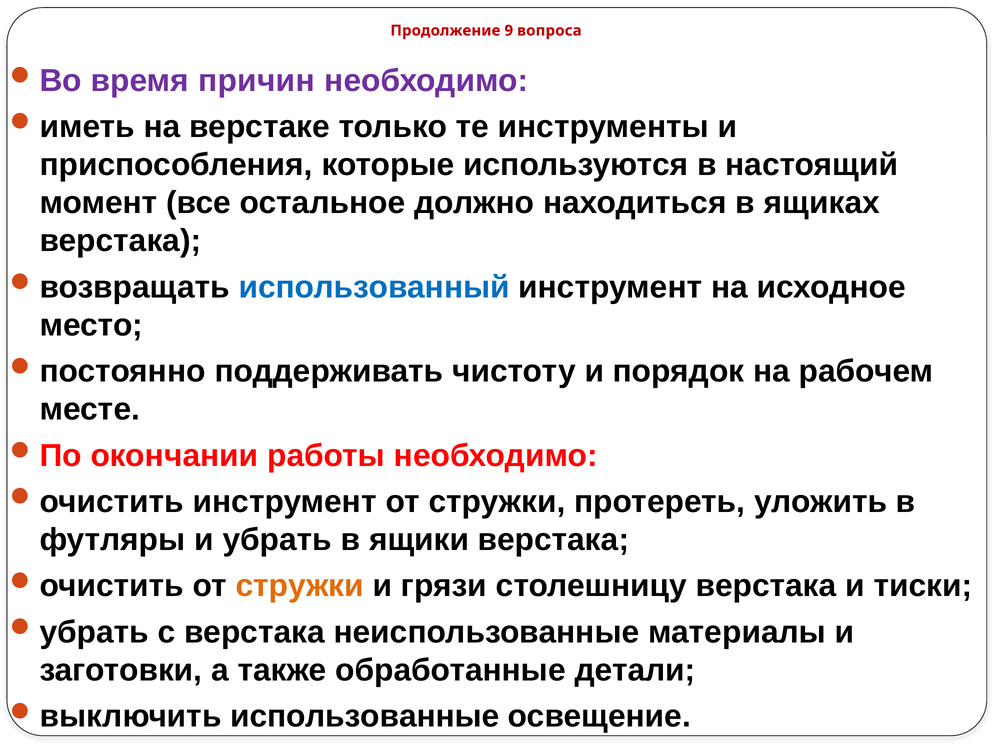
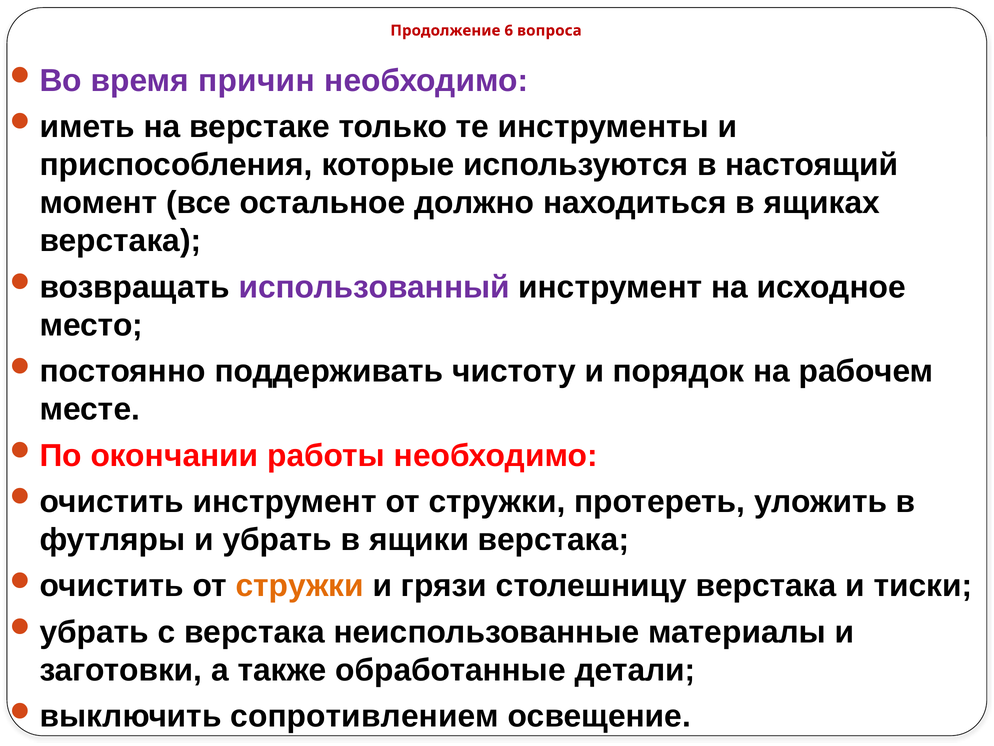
9: 9 -> 6
использованный colour: blue -> purple
использованные: использованные -> сопротивлением
